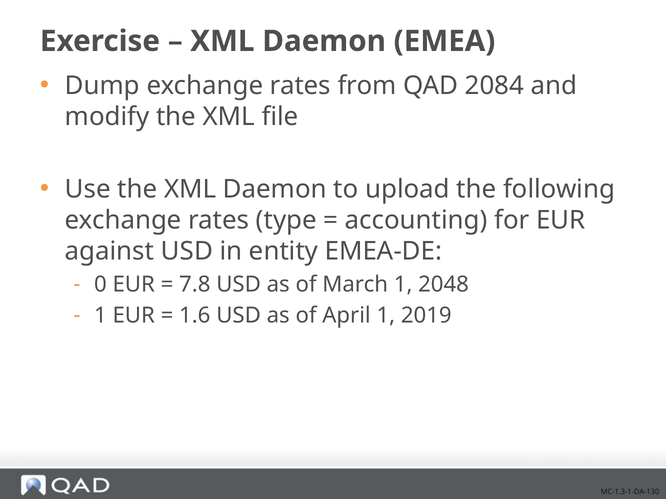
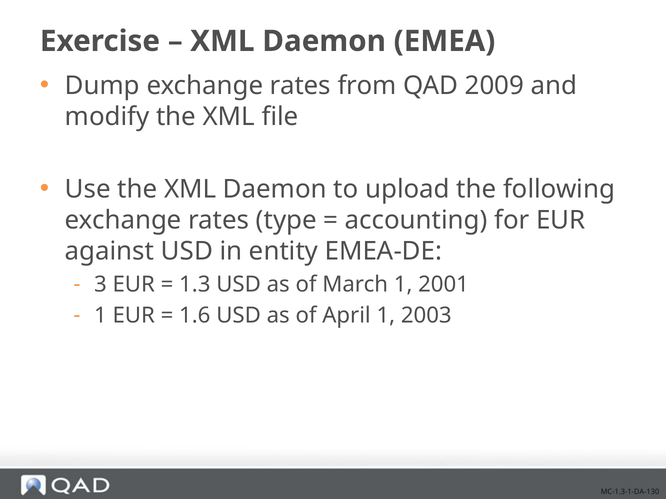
2084: 2084 -> 2009
0: 0 -> 3
7.8: 7.8 -> 1.3
2048: 2048 -> 2001
2019: 2019 -> 2003
